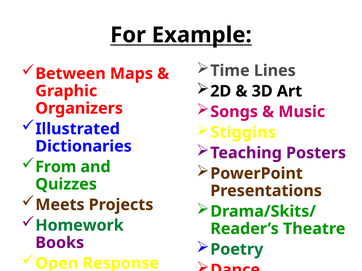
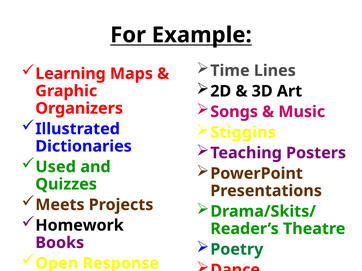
Between: Between -> Learning
From: From -> Used
Homework colour: green -> black
